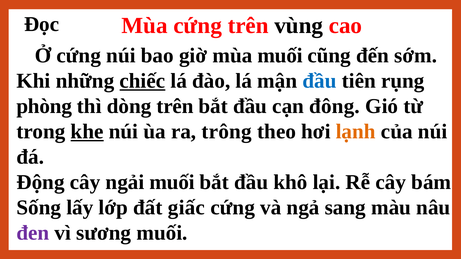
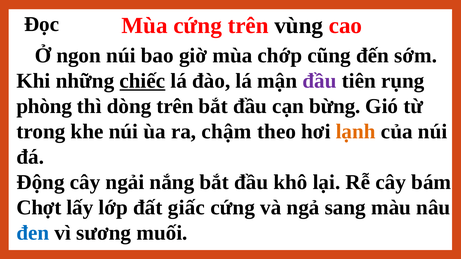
Ở cứng: cứng -> ngon
mùa muối: muối -> chớp
đầu at (320, 81) colour: blue -> purple
đông: đông -> bừng
khe underline: present -> none
trông: trông -> chậm
ngải muối: muối -> nắng
Sống: Sống -> Chợt
đen colour: purple -> blue
